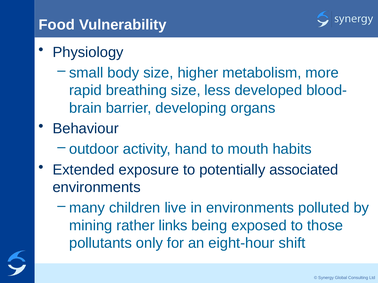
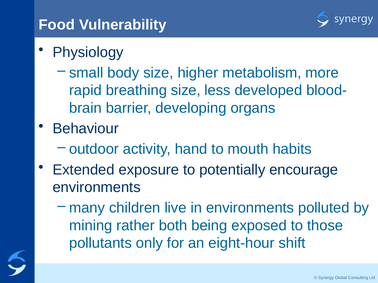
associated: associated -> encourage
links: links -> both
